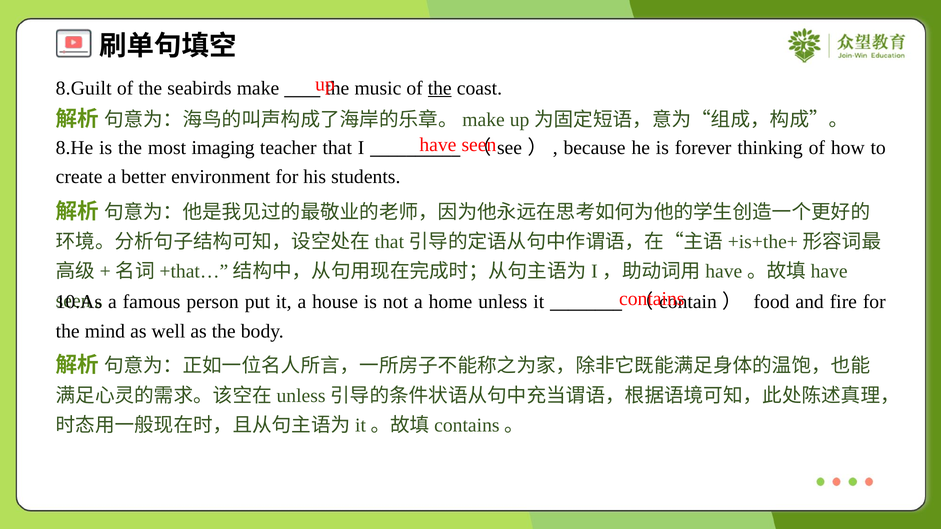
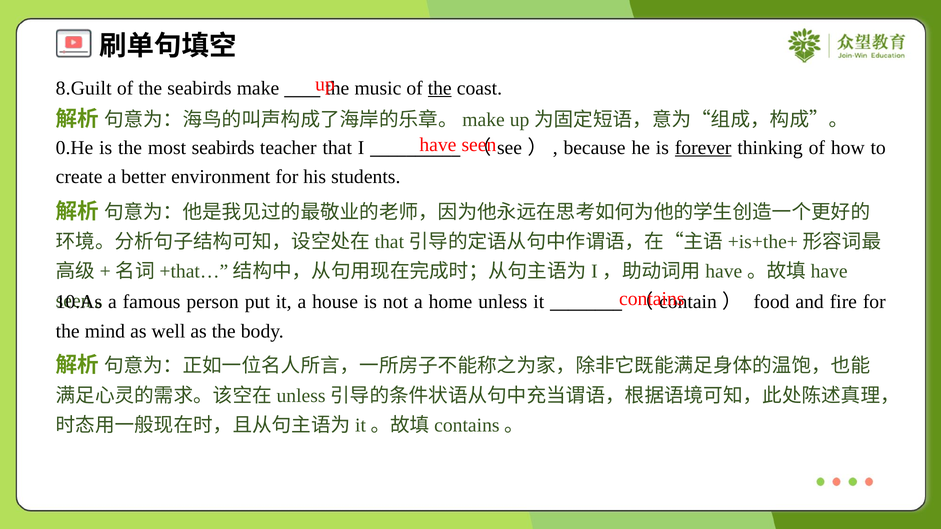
8.He: 8.He -> 0.He
most imaging: imaging -> seabirds
forever underline: none -> present
